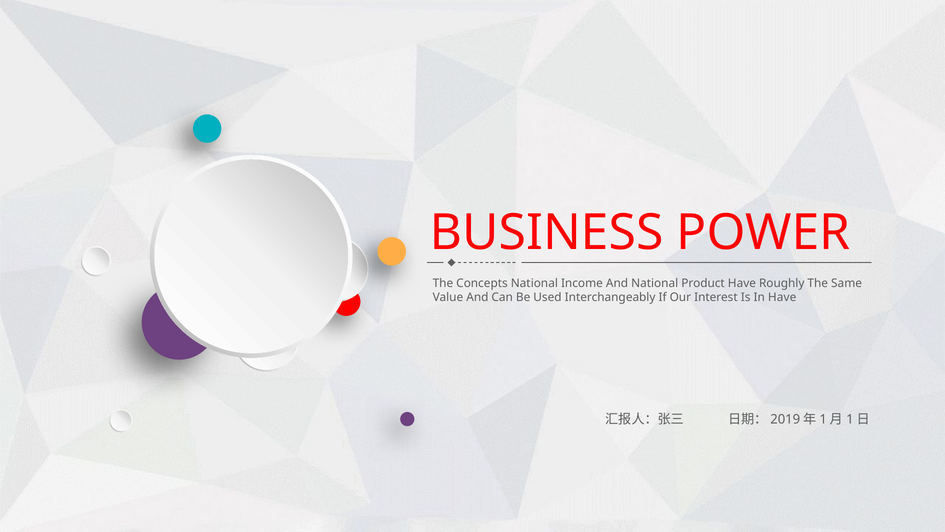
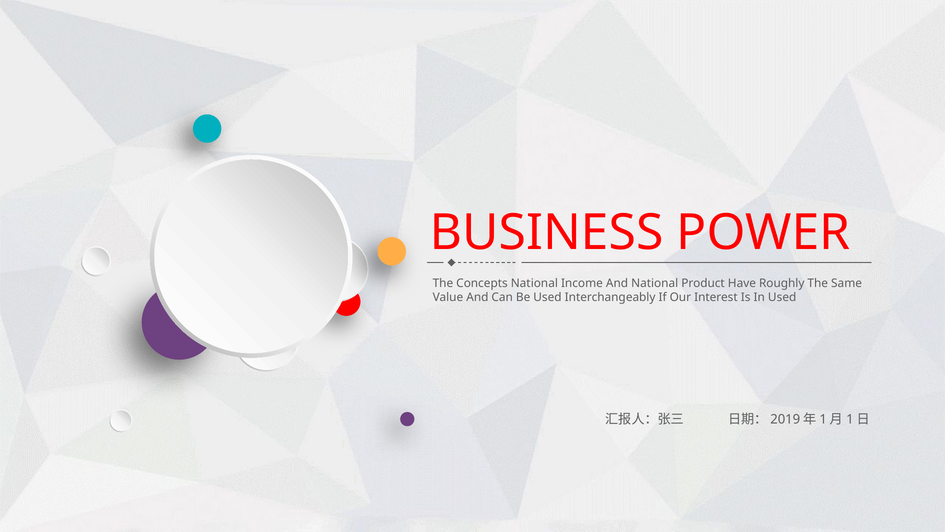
In Have: Have -> Used
